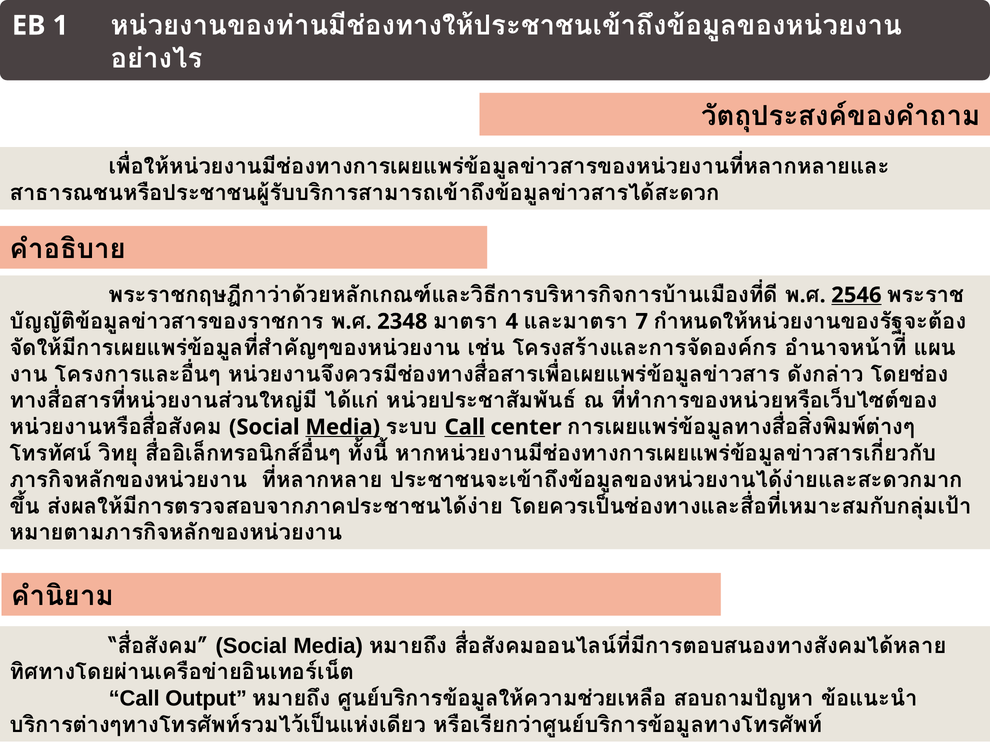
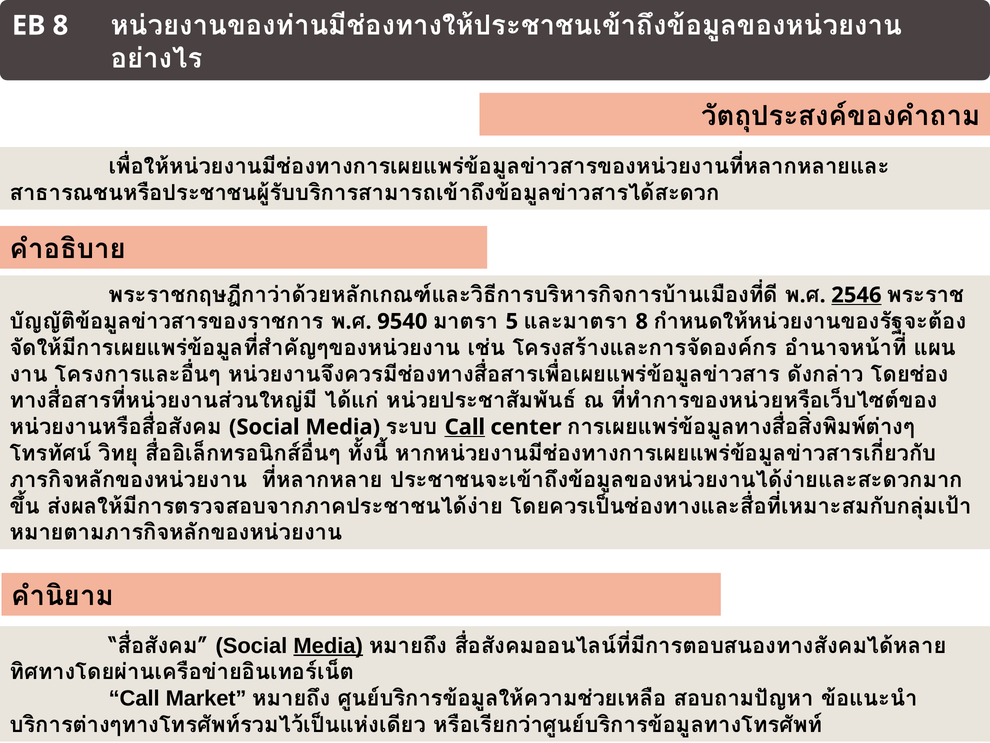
EB 1: 1 -> 8
2348: 2348 -> 9540
4: 4 -> 5
7 at (642, 321): 7 -> 8
Media at (343, 427) underline: present -> none
Media at (328, 645) underline: none -> present
Output: Output -> Market
